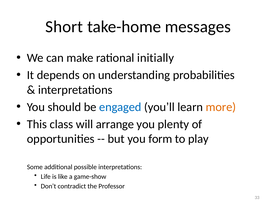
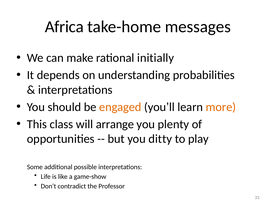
Short: Short -> Africa
engaged colour: blue -> orange
form: form -> ditty
